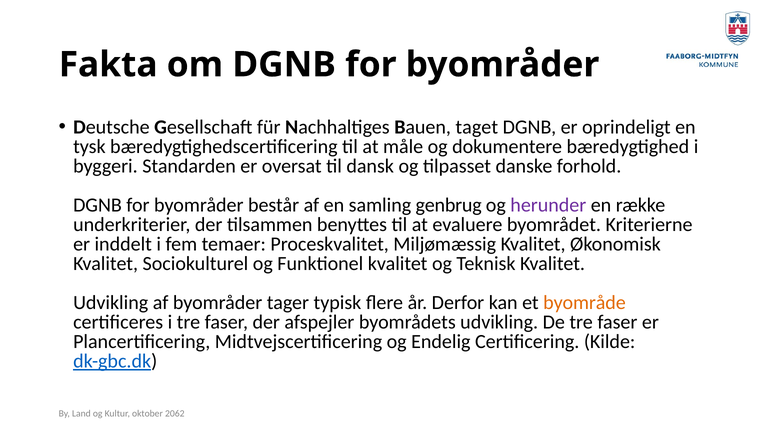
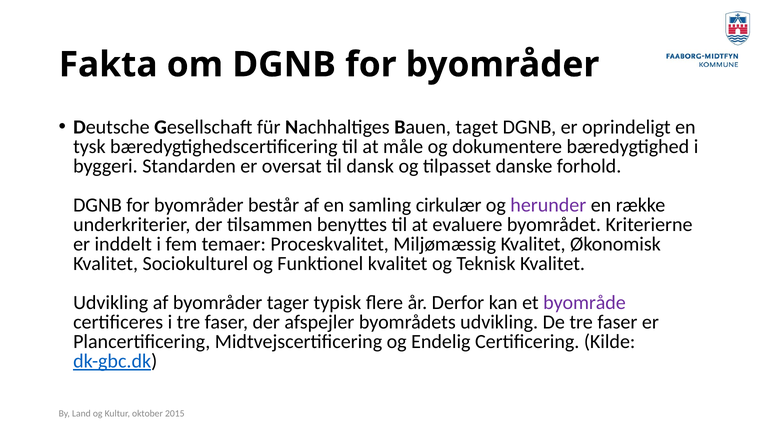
genbrug: genbrug -> cirkulær
byområde colour: orange -> purple
2062: 2062 -> 2015
